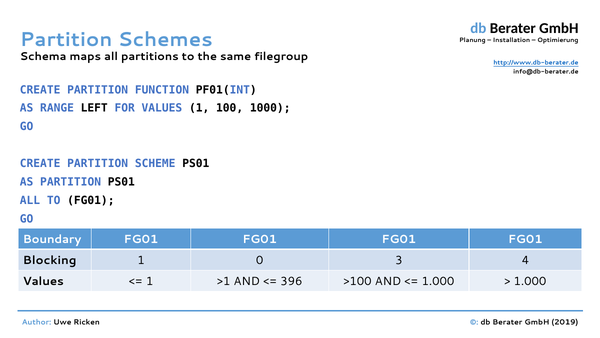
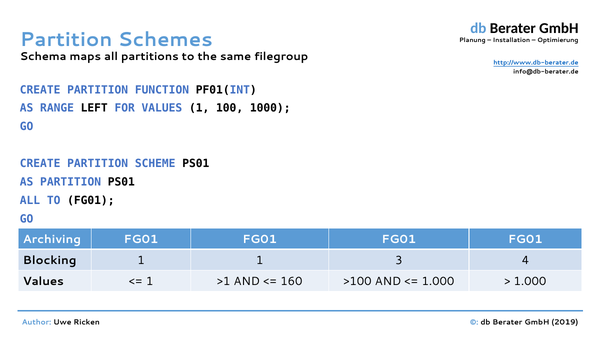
Boundary: Boundary -> Archiving
1 0: 0 -> 1
396: 396 -> 160
